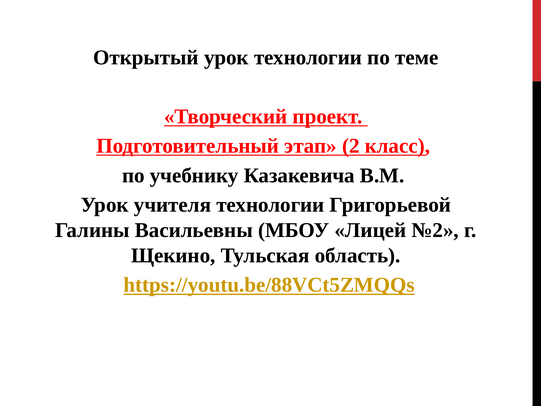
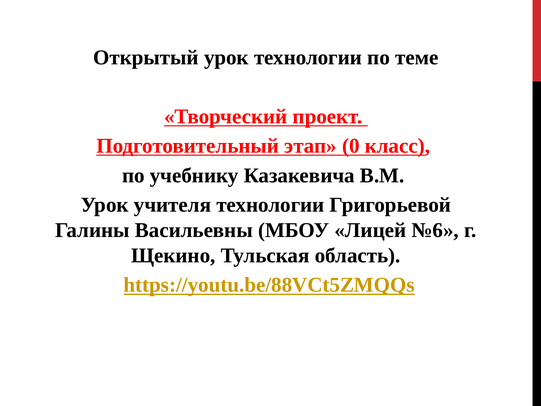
2: 2 -> 0
№2: №2 -> №6
